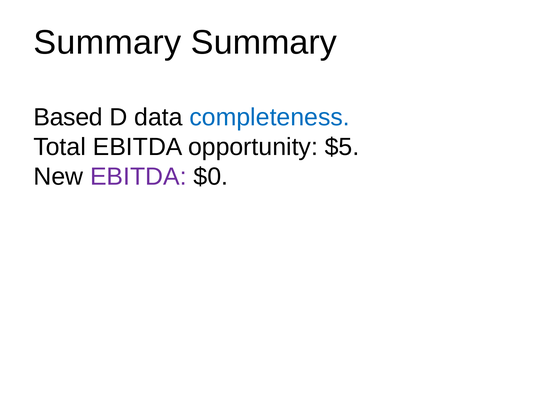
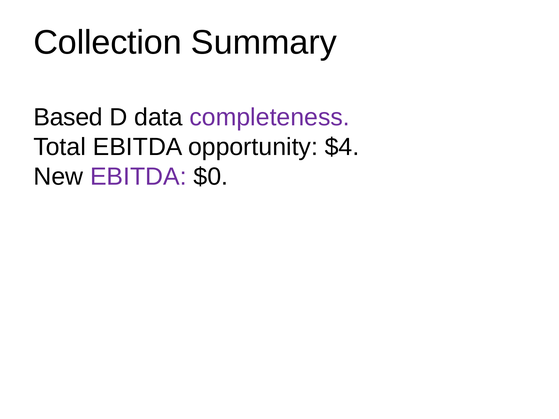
Summary at (107, 42): Summary -> Collection
completeness colour: blue -> purple
$5: $5 -> $4
